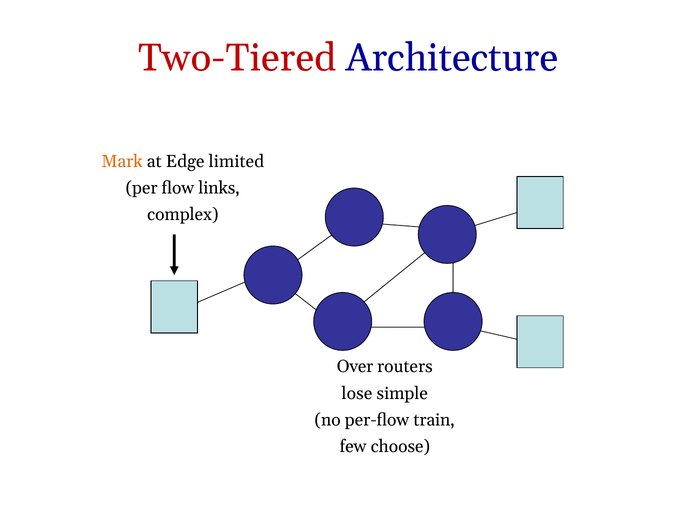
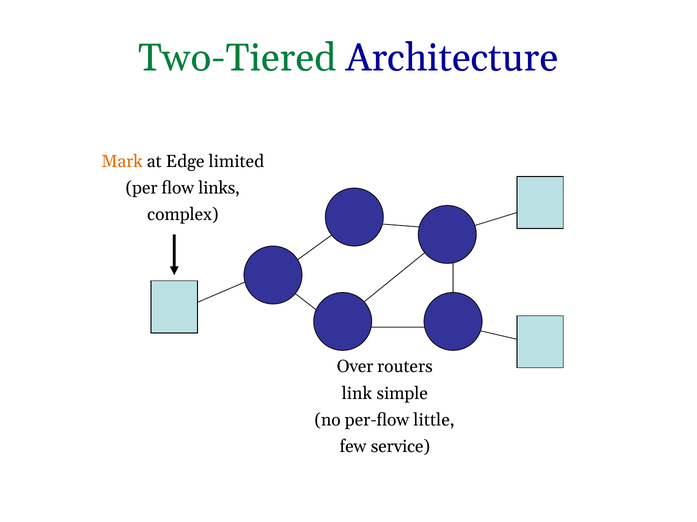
Two-Tiered colour: red -> green
lose: lose -> link
train: train -> little
choose: choose -> service
